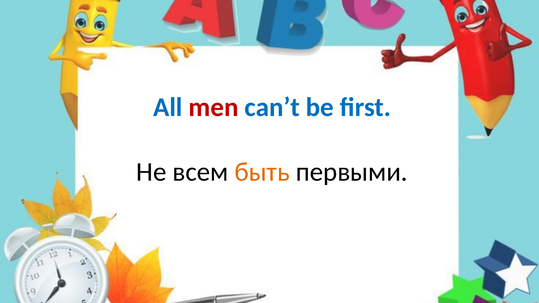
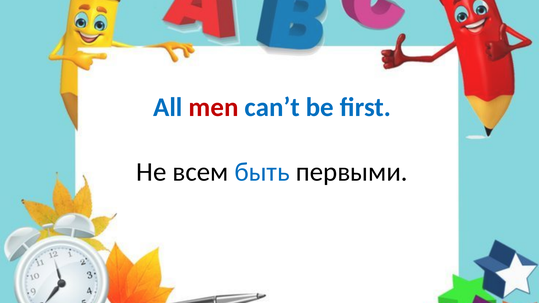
быть colour: orange -> blue
